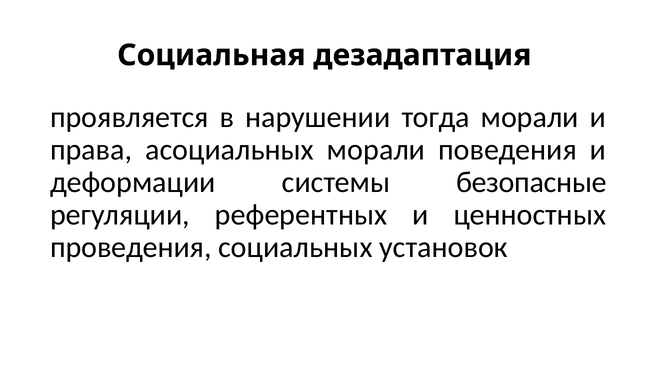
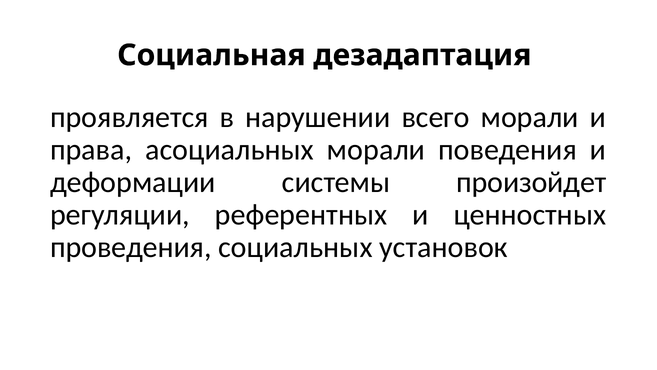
тогда: тогда -> всего
безопасные: безопасные -> произойдет
